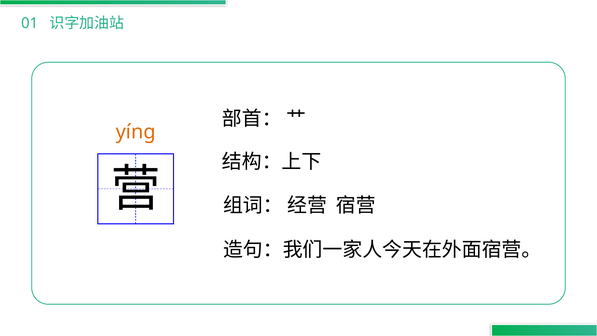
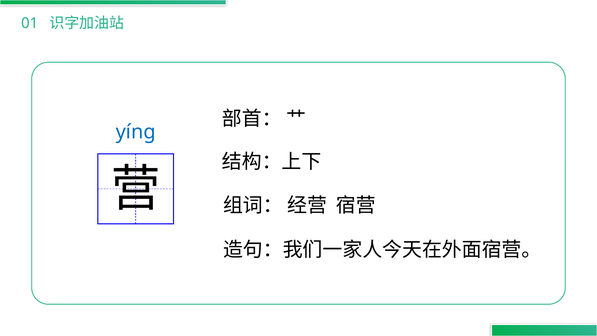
yíng colour: orange -> blue
